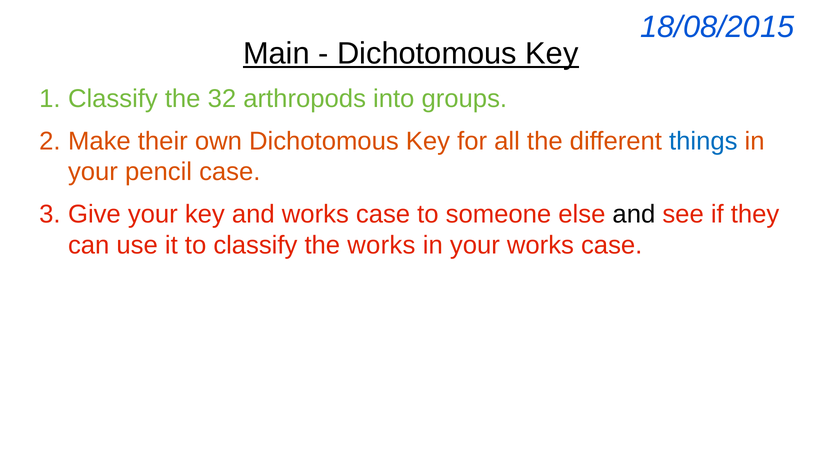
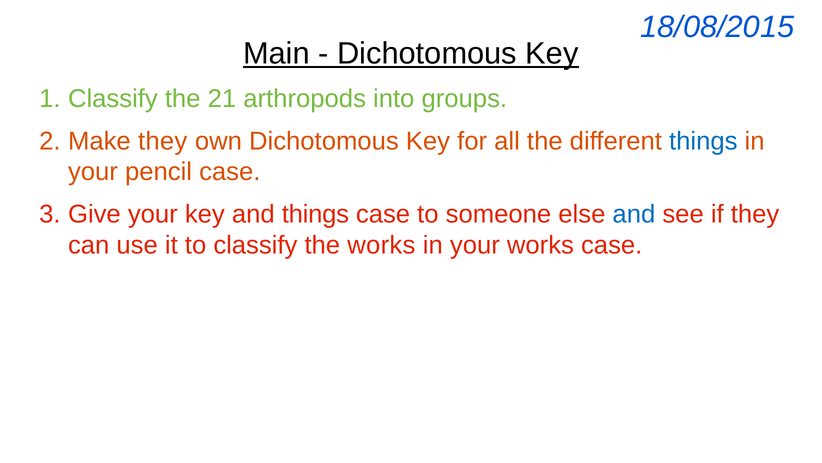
32: 32 -> 21
Make their: their -> they
and works: works -> things
and at (634, 214) colour: black -> blue
